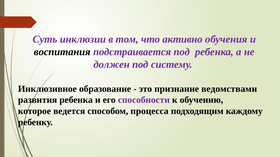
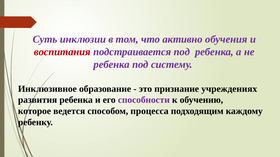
воспитания colour: black -> red
должен at (112, 65): должен -> ребенка
ведомствами: ведомствами -> учреждениях
